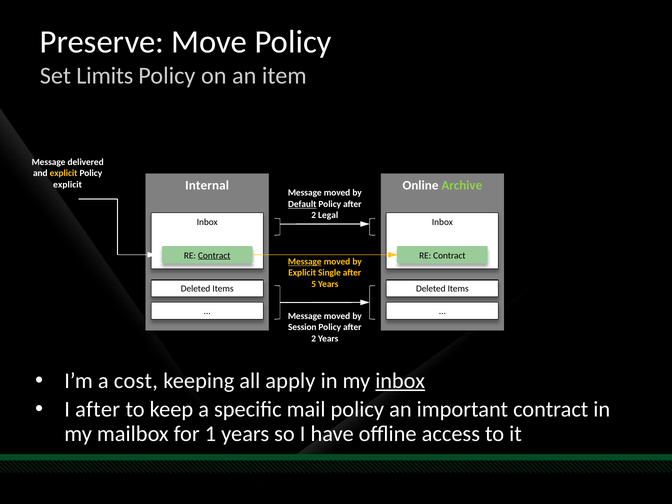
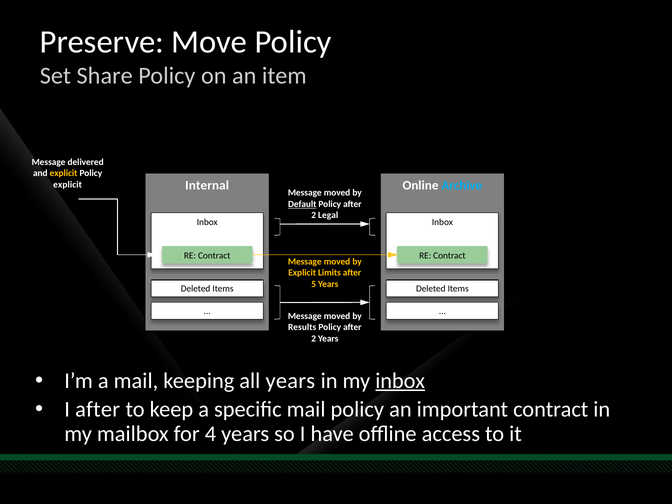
Limits: Limits -> Share
Archive colour: light green -> light blue
Contract at (214, 255) underline: present -> none
Message at (305, 262) underline: present -> none
Single: Single -> Limits
Session: Session -> Results
a cost: cost -> mail
all apply: apply -> years
1: 1 -> 4
